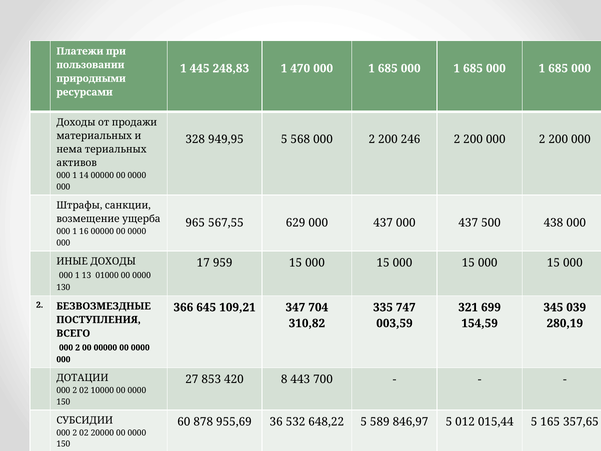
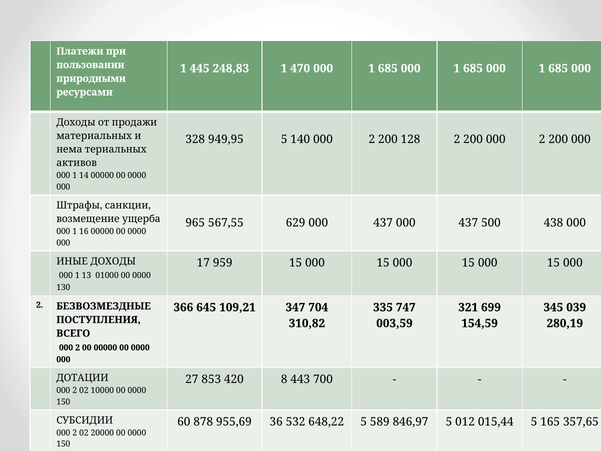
568: 568 -> 140
246: 246 -> 128
